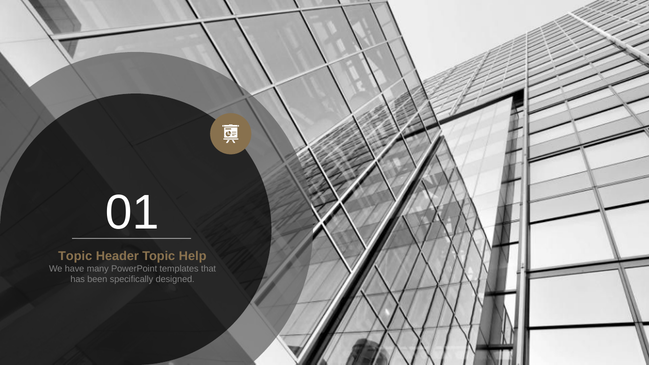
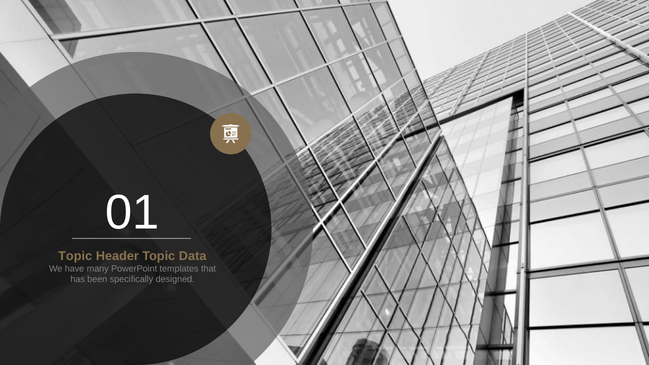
Help: Help -> Data
